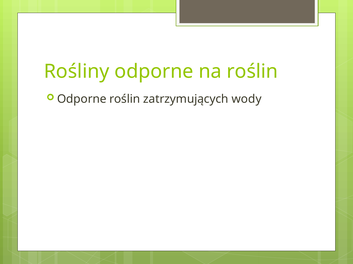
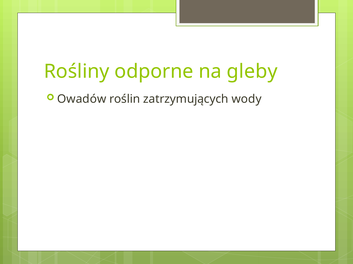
na roślin: roślin -> gleby
Odporne at (82, 99): Odporne -> Owadów
